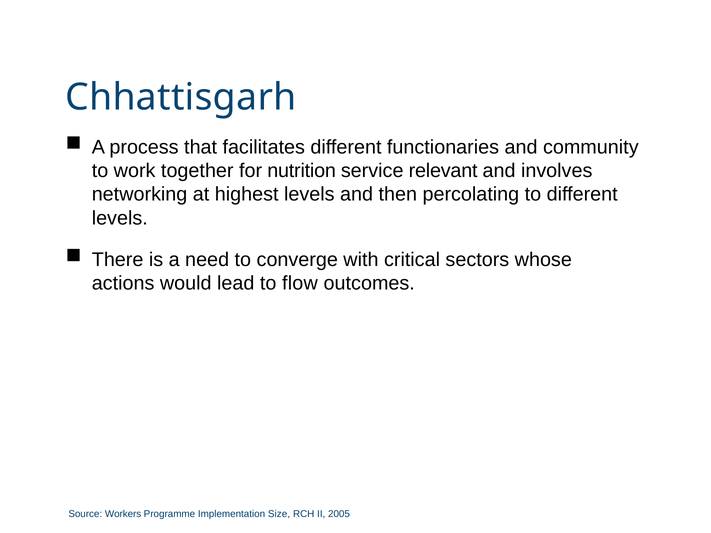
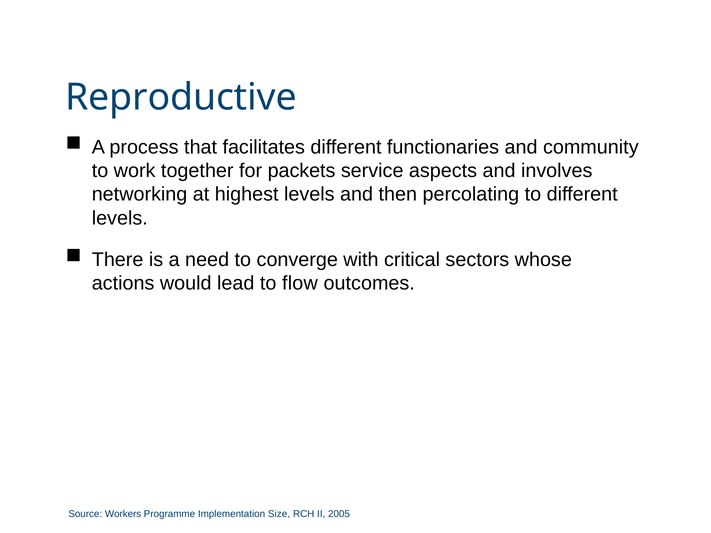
Chhattisgarh: Chhattisgarh -> Reproductive
nutrition: nutrition -> packets
relevant: relevant -> aspects
